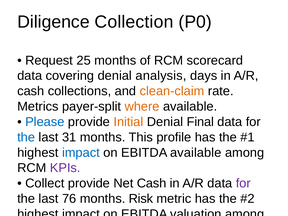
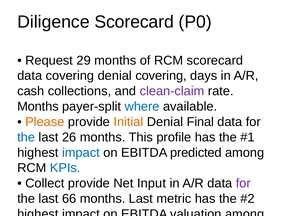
Diligence Collection: Collection -> Scorecard
25: 25 -> 29
denial analysis: analysis -> covering
clean-claim colour: orange -> purple
Metrics at (38, 106): Metrics -> Months
where colour: orange -> blue
Please at (45, 122) colour: blue -> orange
31: 31 -> 26
EBITDA available: available -> predicted
KPIs at (65, 168) colour: purple -> blue
Net Cash: Cash -> Input
76: 76 -> 66
months Risk: Risk -> Last
